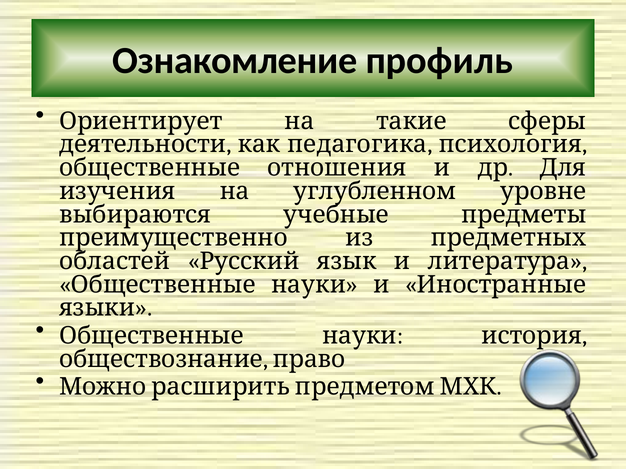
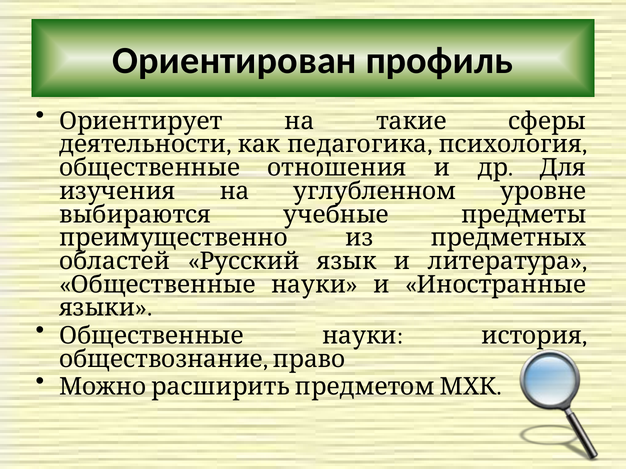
Ознакомление: Ознакомление -> Ориентирован
